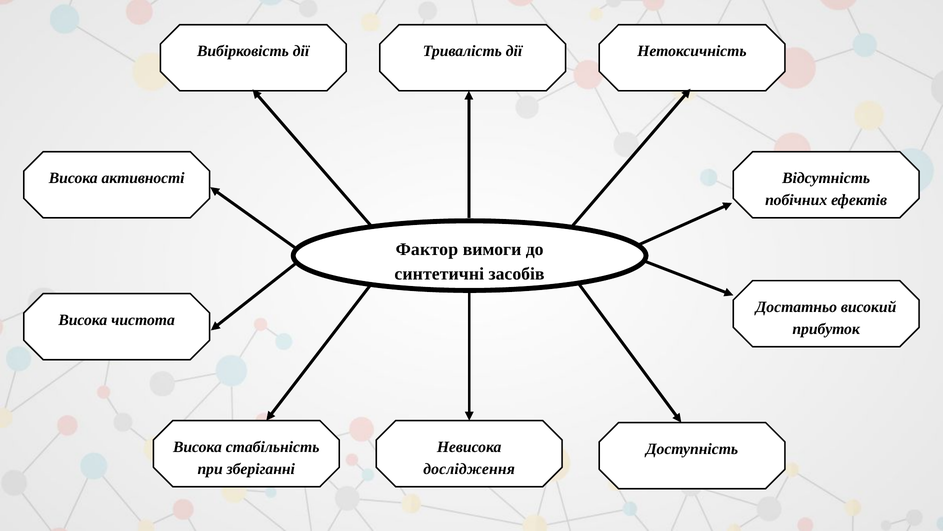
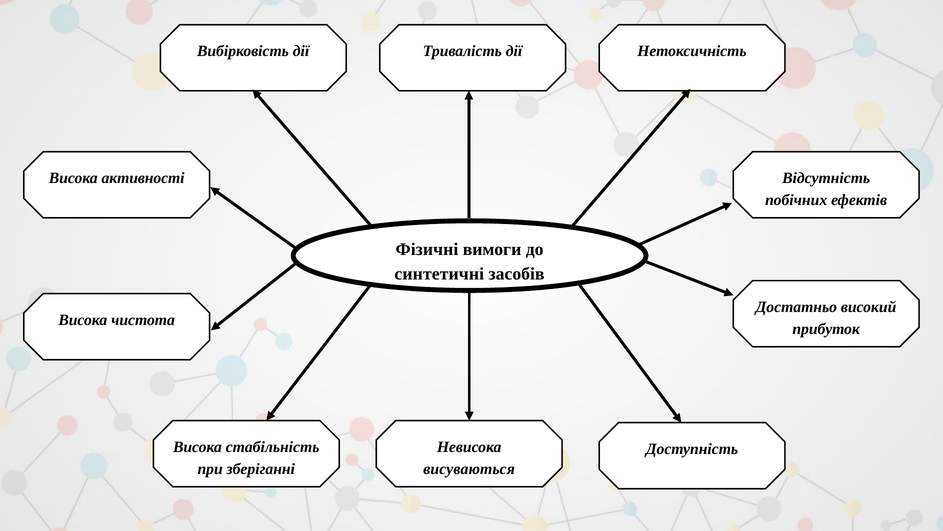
Фактор: Фактор -> Фізичні
дослідження: дослідження -> висуваються
